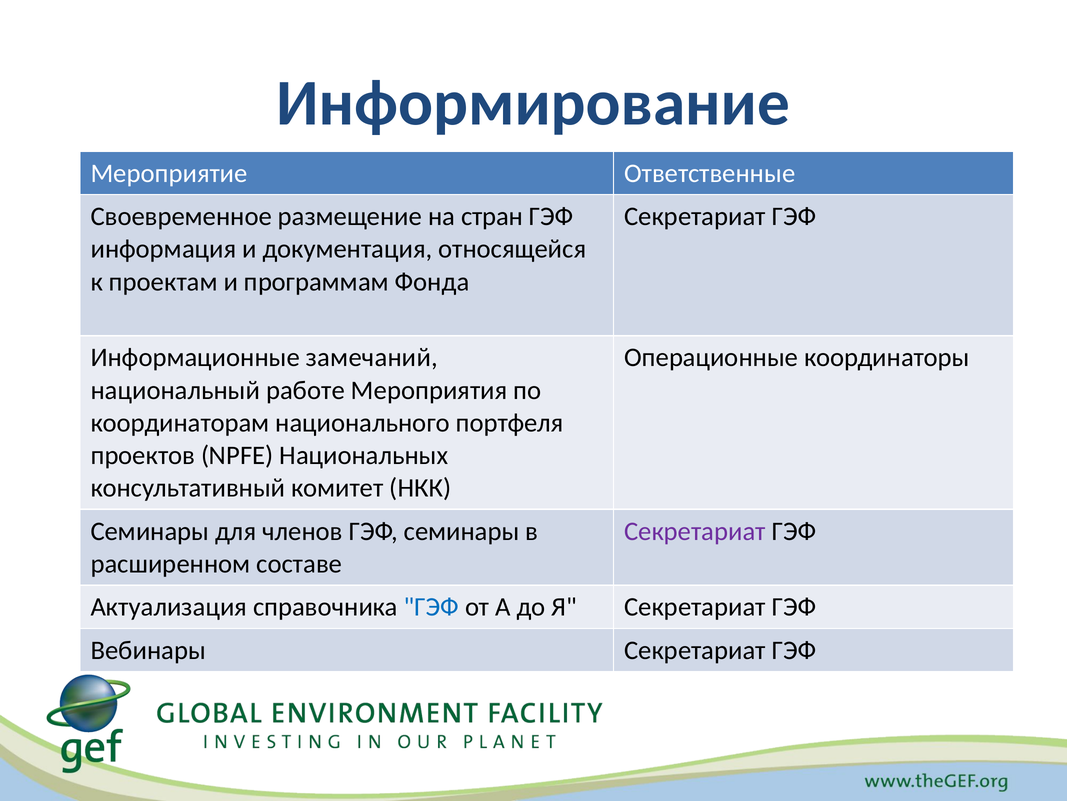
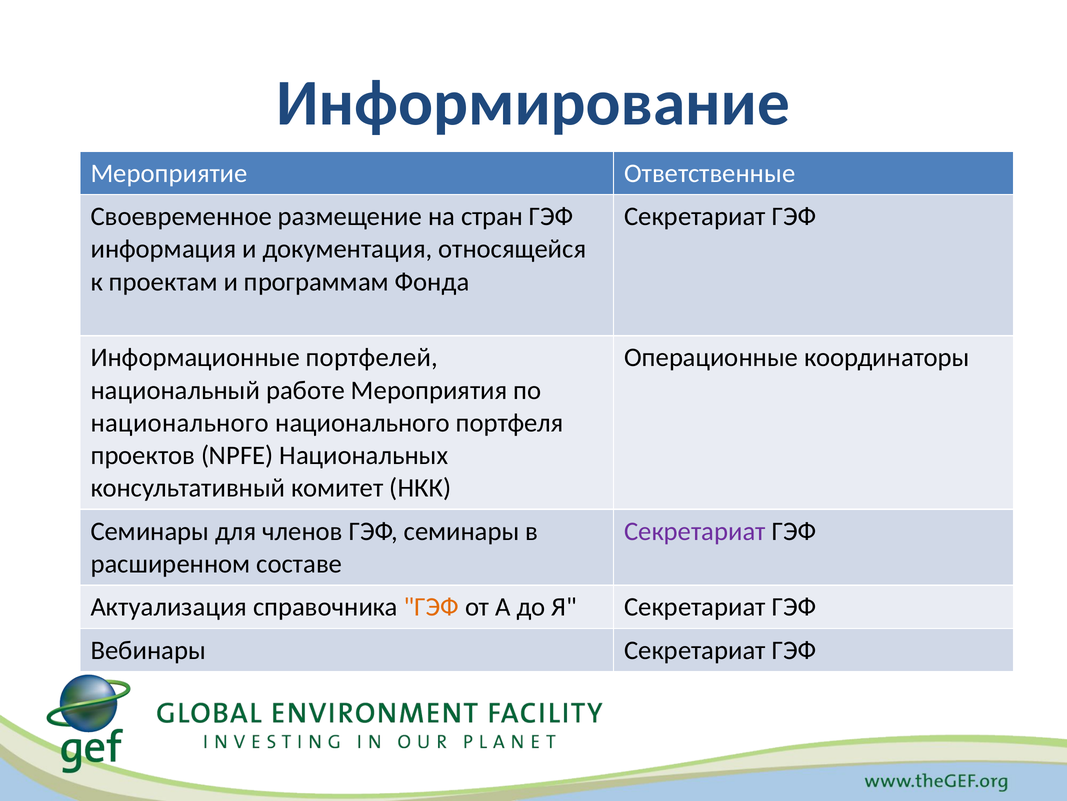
замечаний: замечаний -> портфелей
координаторам at (180, 422): координаторам -> национального
ГЭФ at (431, 607) colour: blue -> orange
